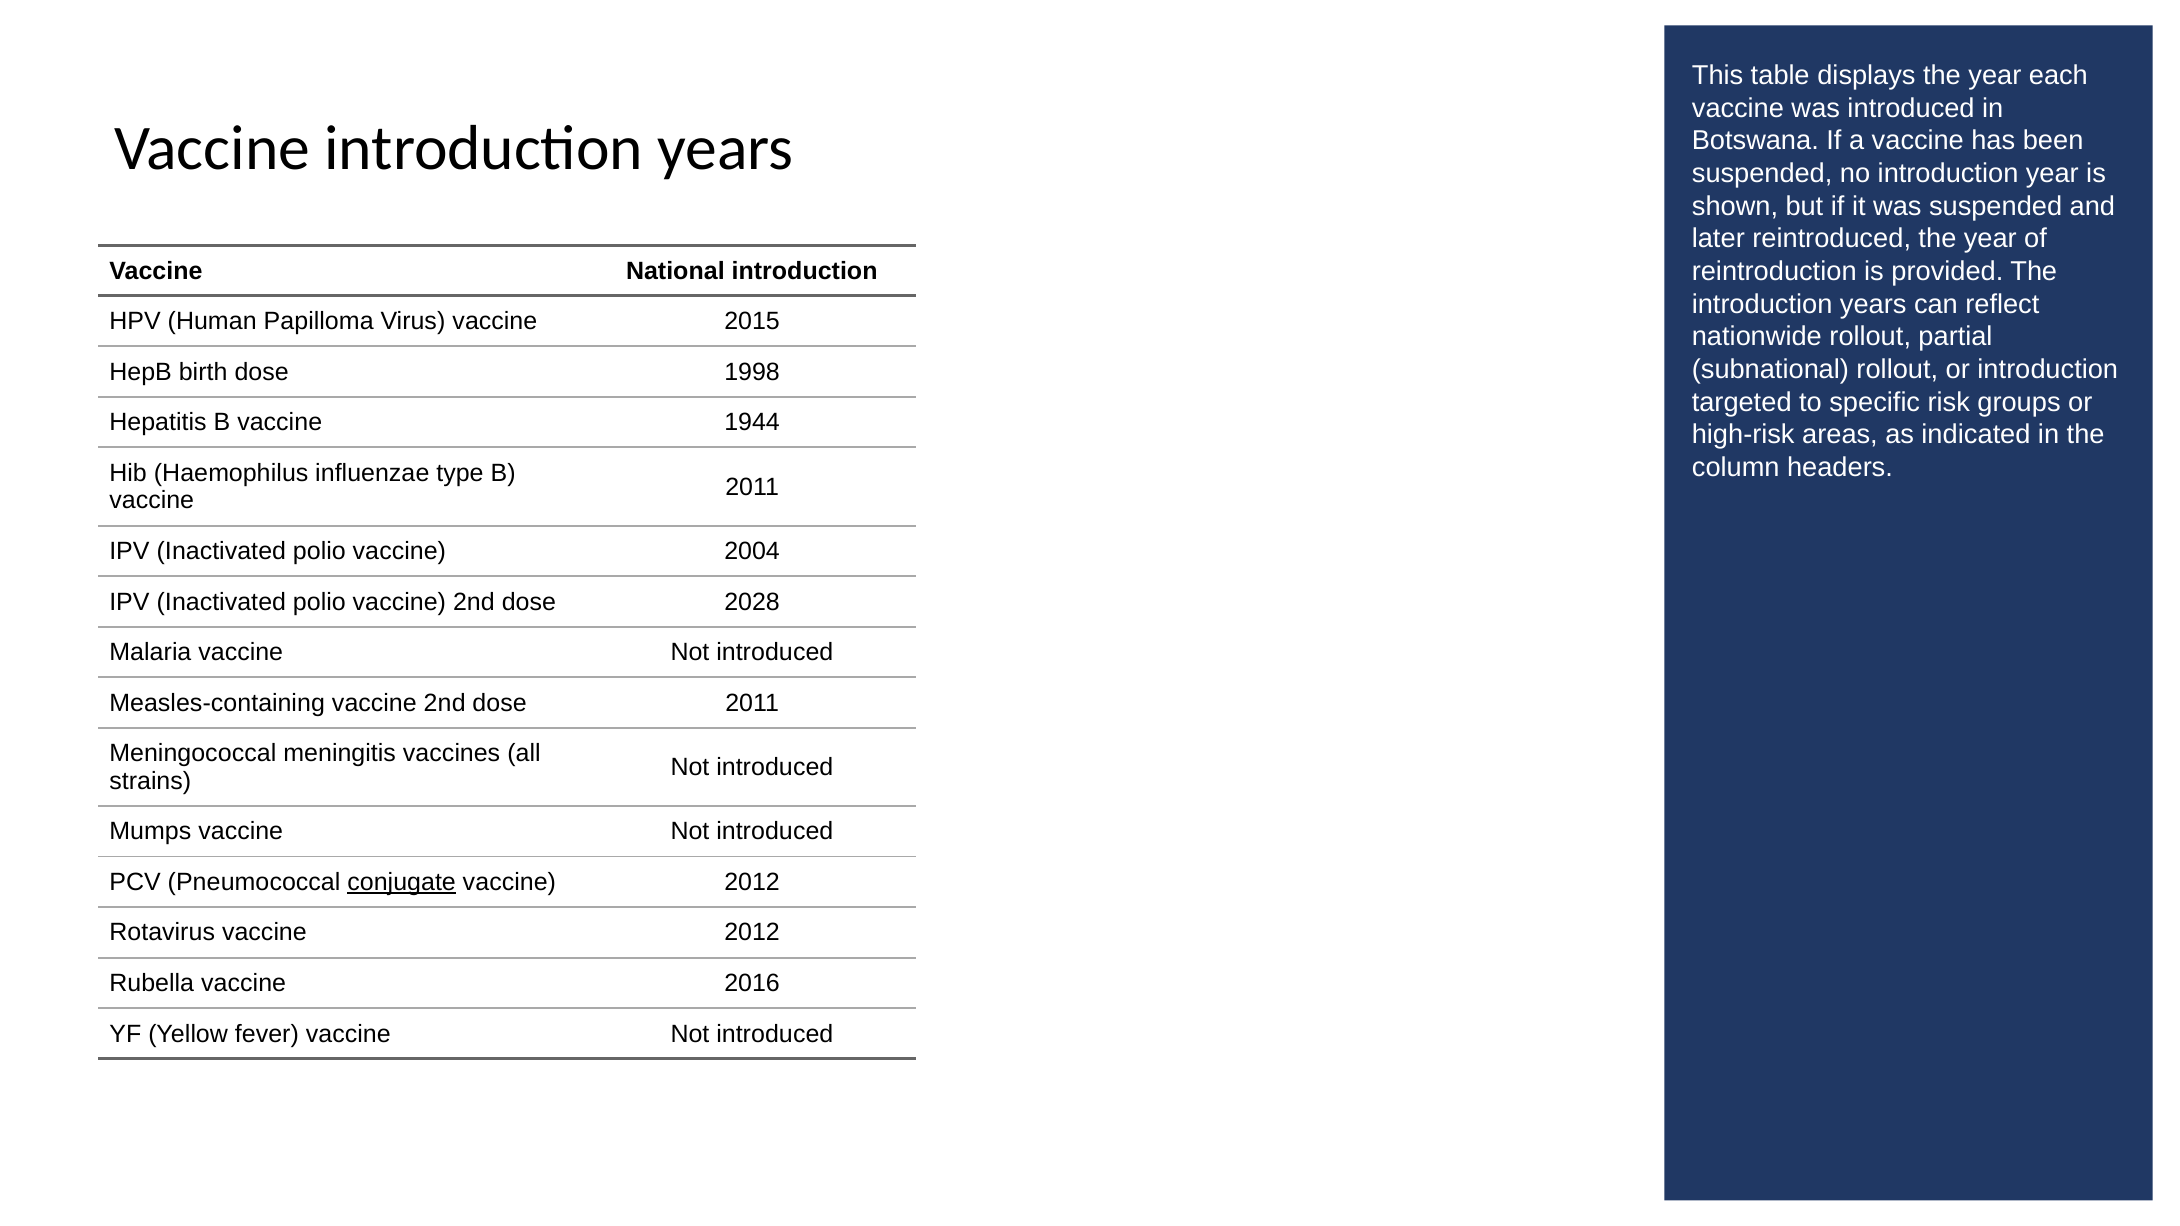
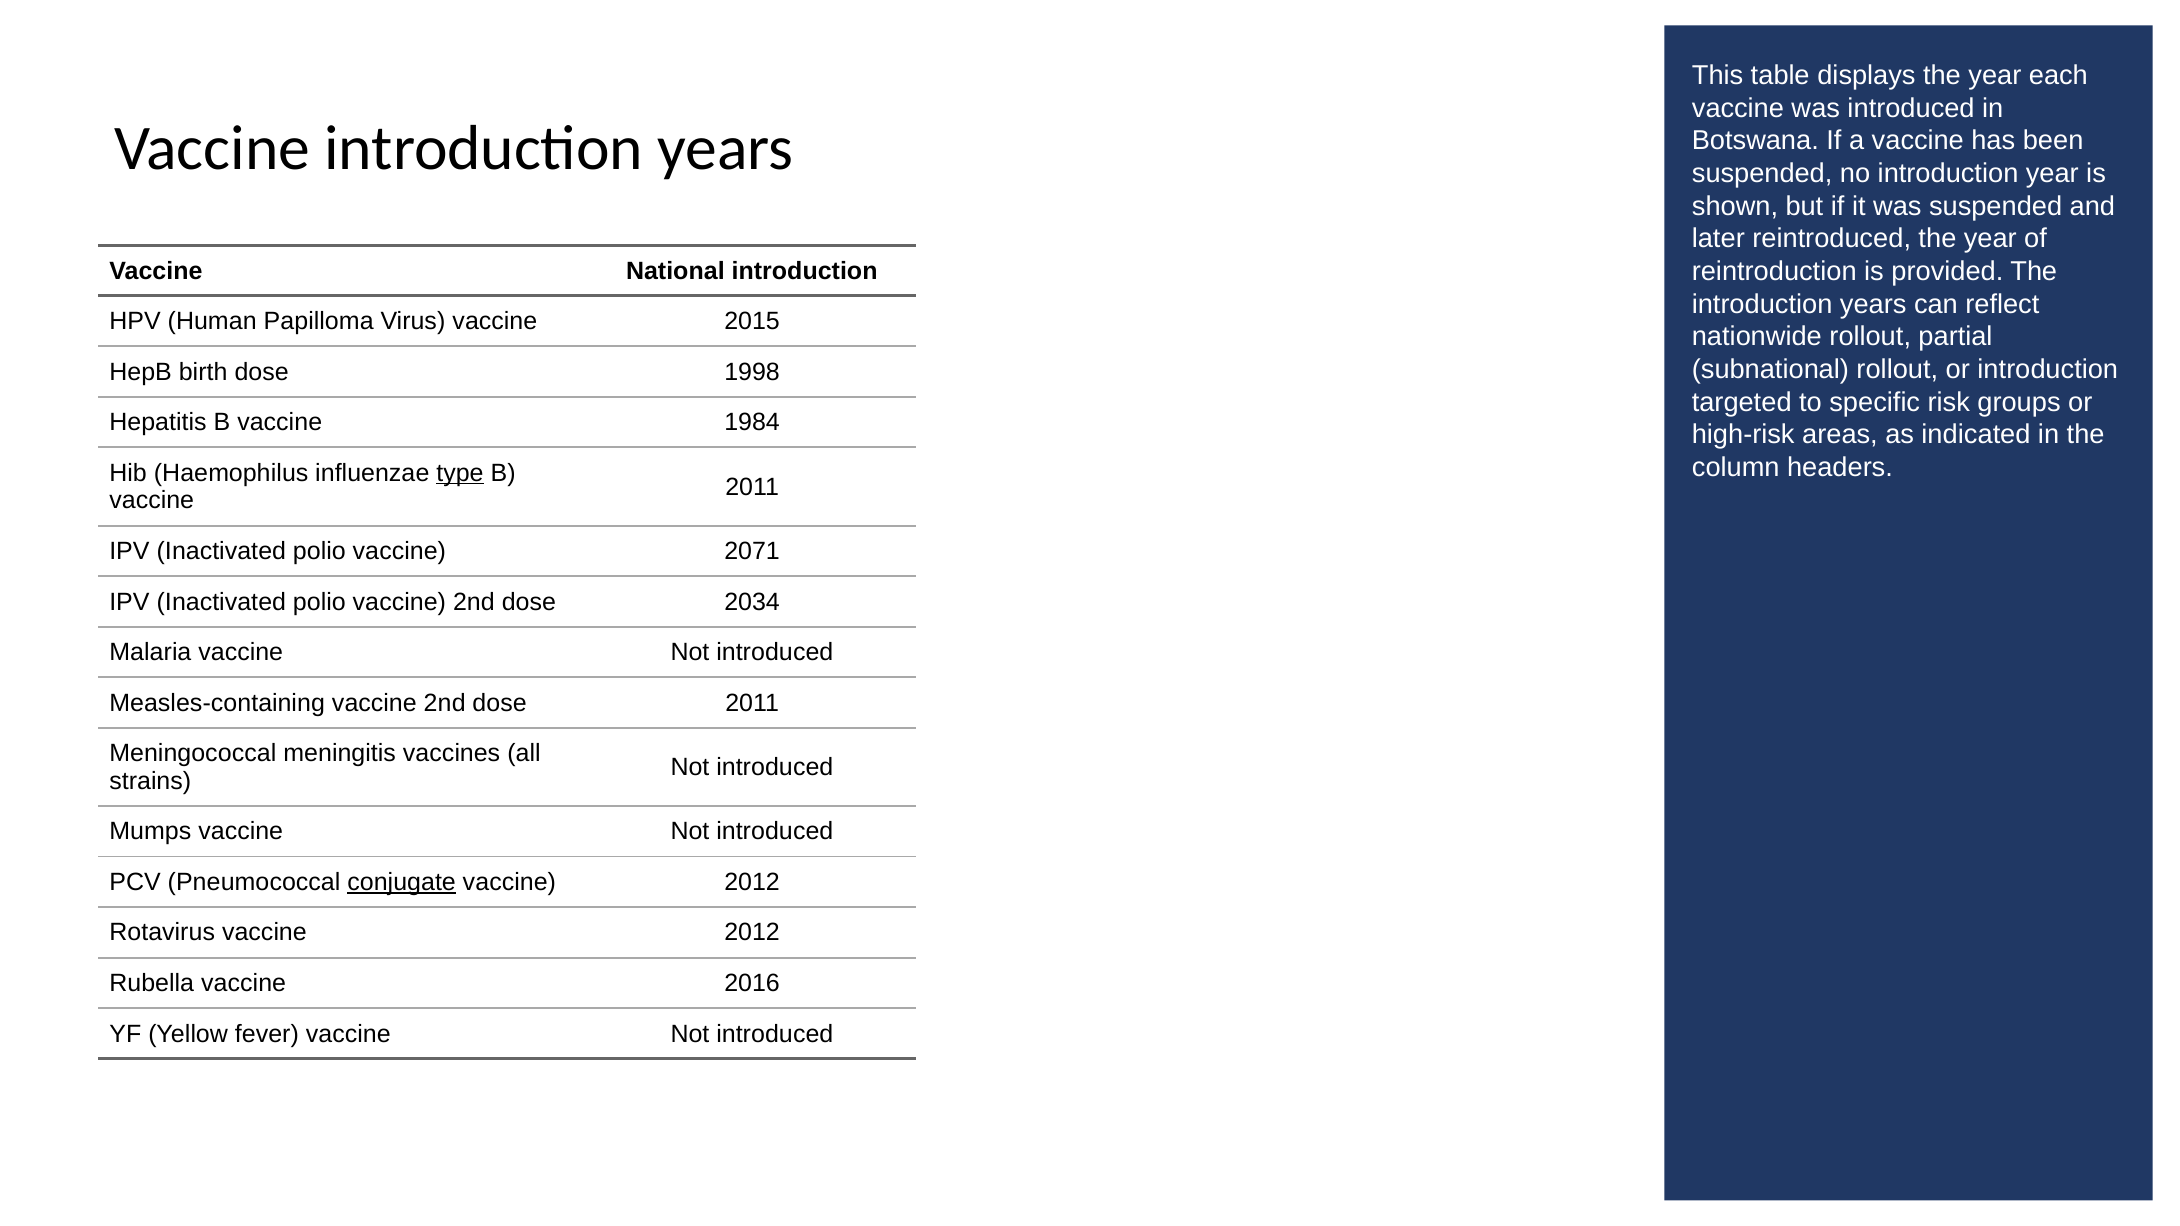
1944: 1944 -> 1984
type underline: none -> present
2004: 2004 -> 2071
2028: 2028 -> 2034
